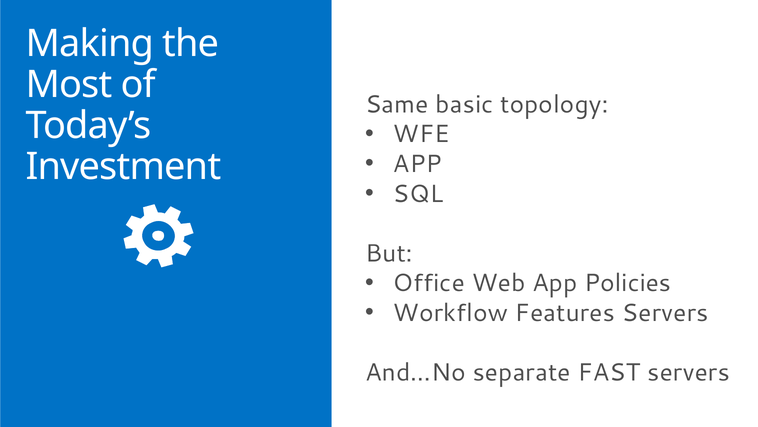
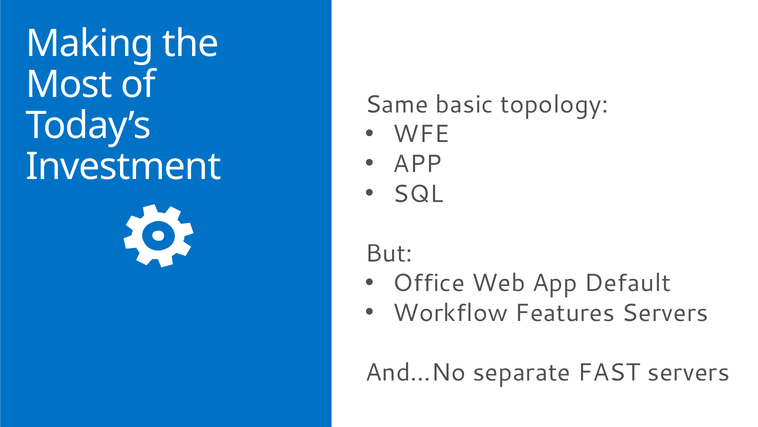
Policies: Policies -> Default
